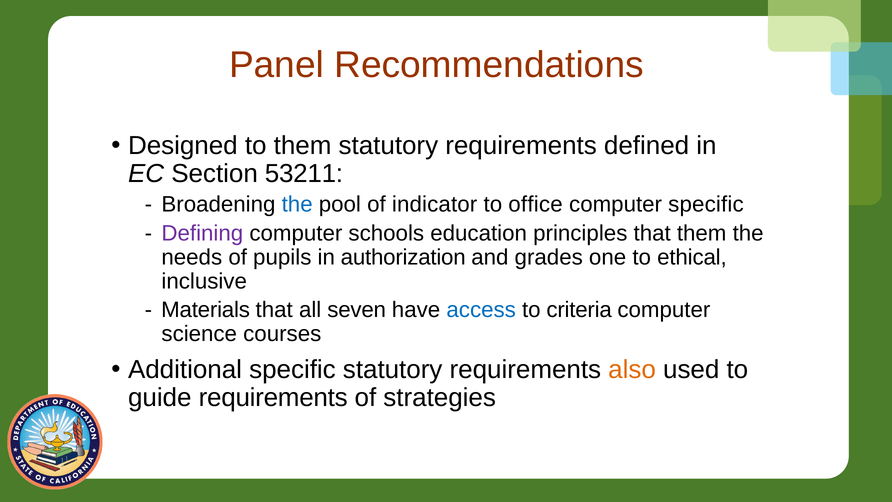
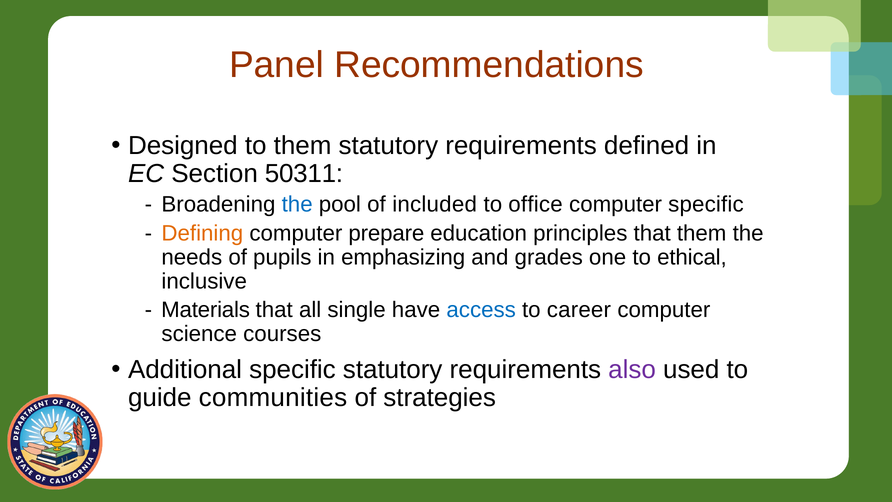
53211: 53211 -> 50311
indicator: indicator -> included
Defining colour: purple -> orange
schools: schools -> prepare
authorization: authorization -> emphasizing
seven: seven -> single
criteria: criteria -> career
also colour: orange -> purple
guide requirements: requirements -> communities
